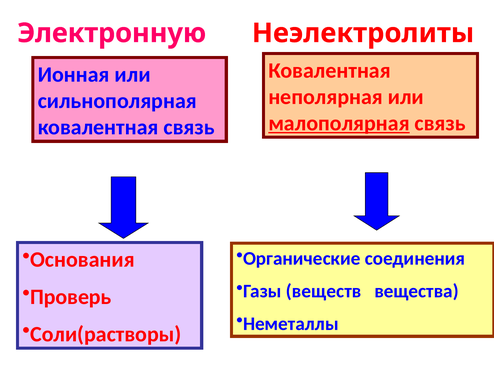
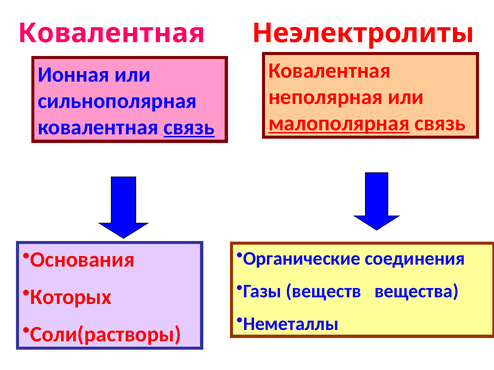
Электронную at (112, 33): Электронную -> Ковалентная
связь at (189, 127) underline: none -> present
Проверь: Проверь -> Которых
